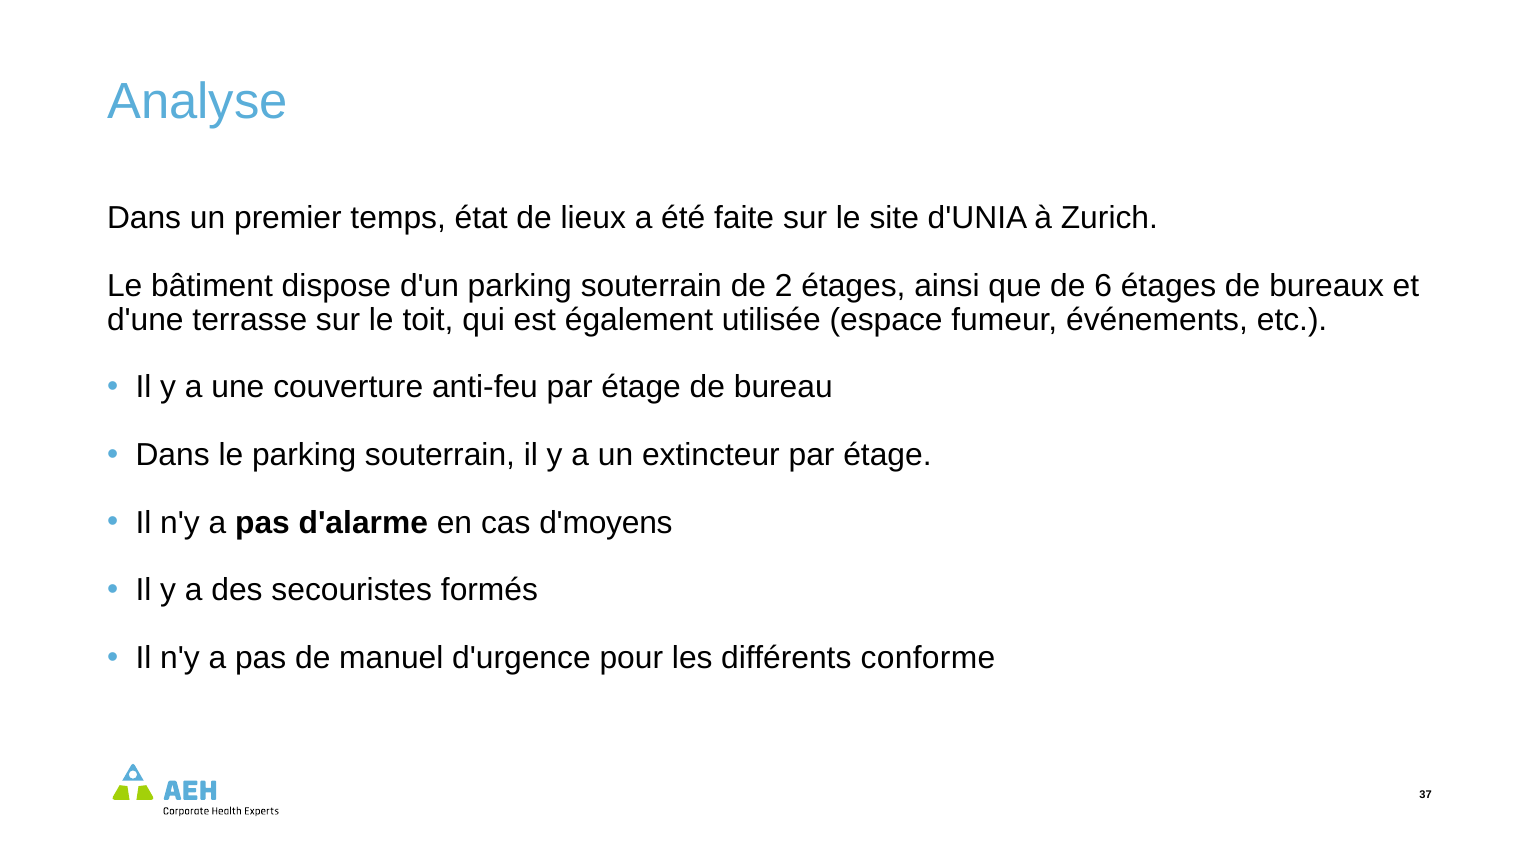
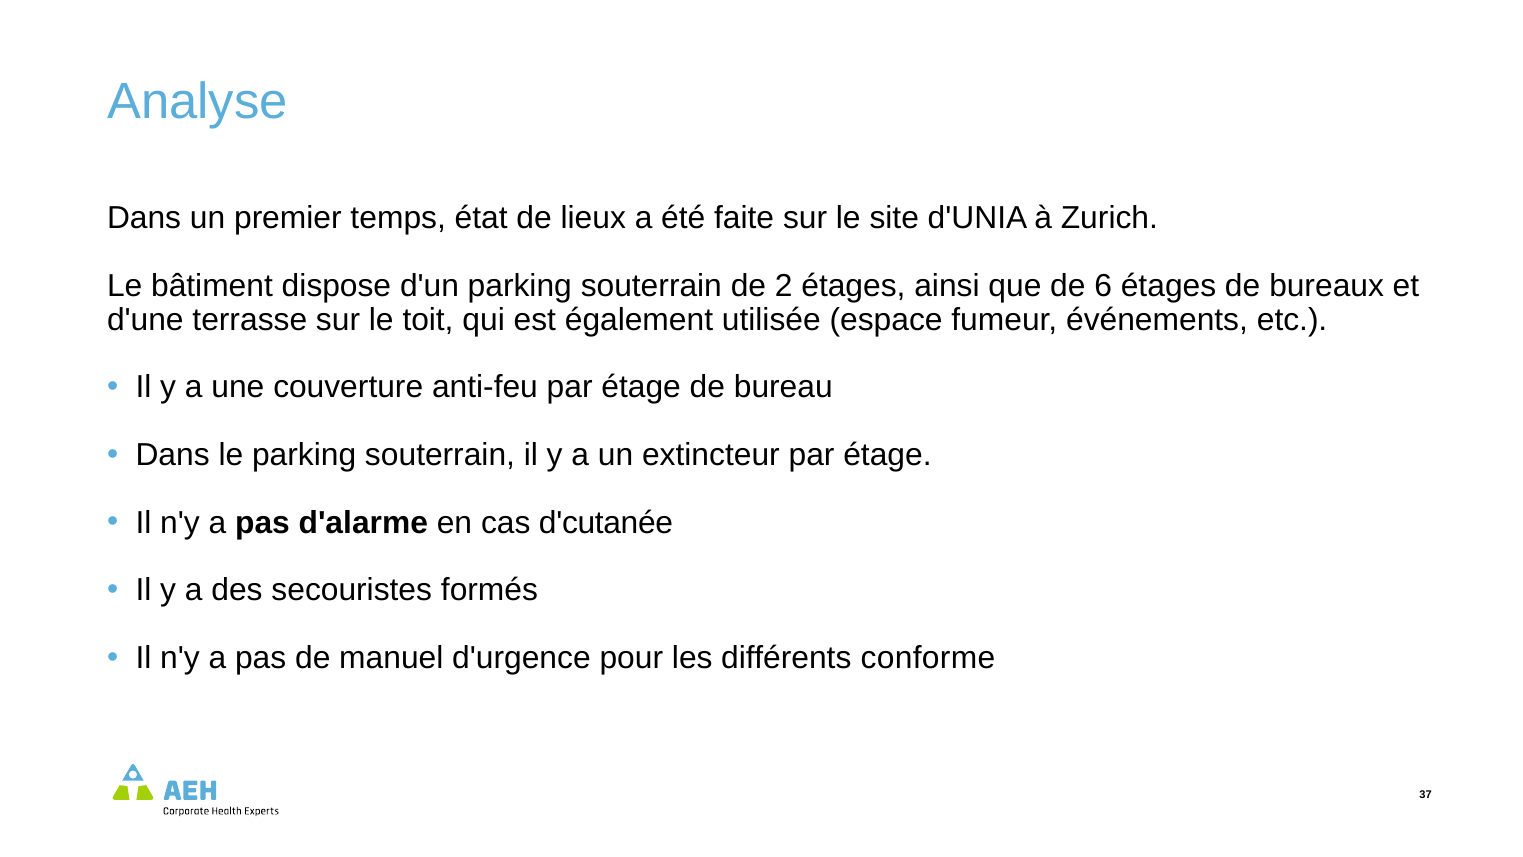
d'moyens: d'moyens -> d'cutanée
